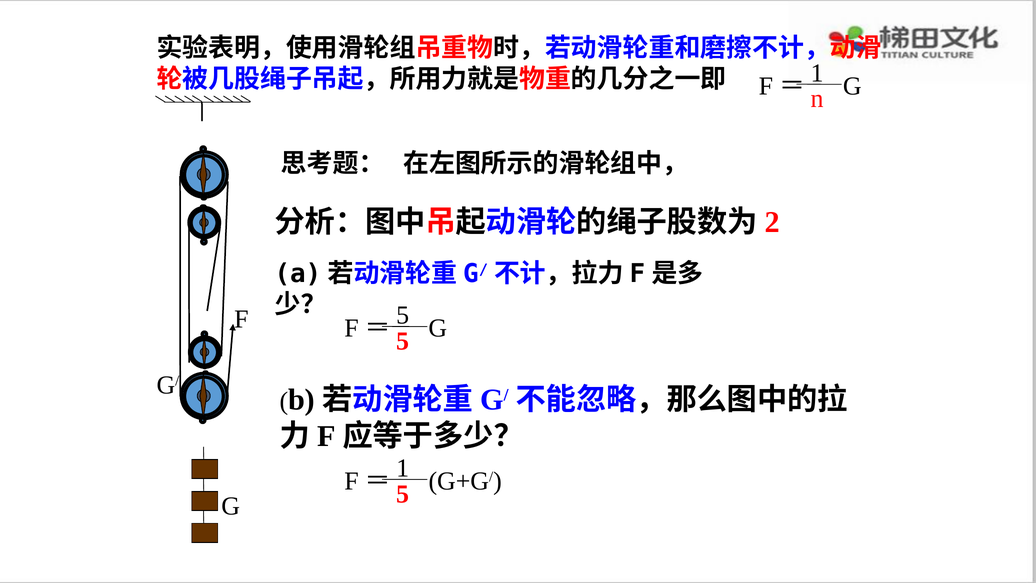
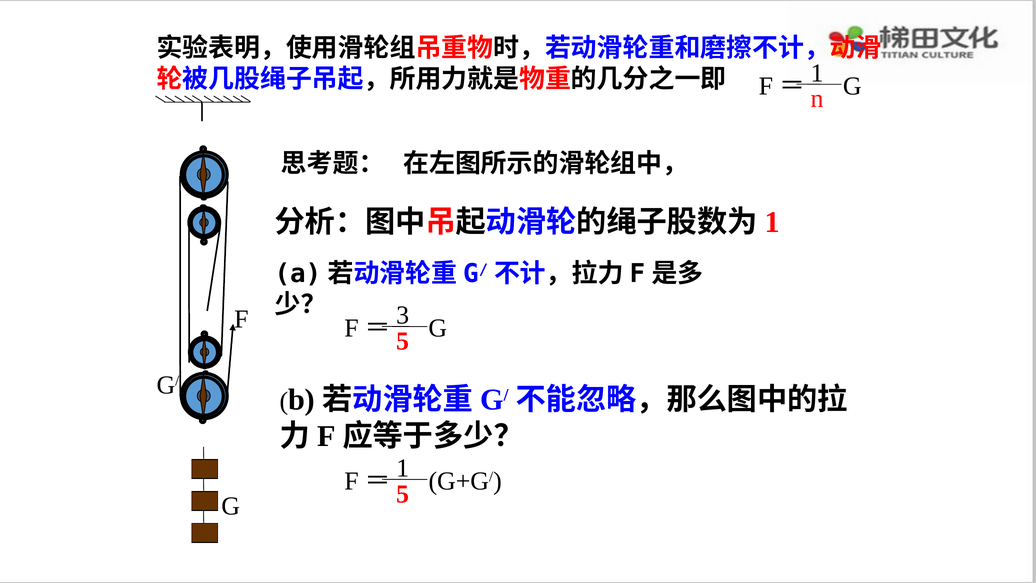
2 at (772, 222): 2 -> 1
F 5: 5 -> 3
